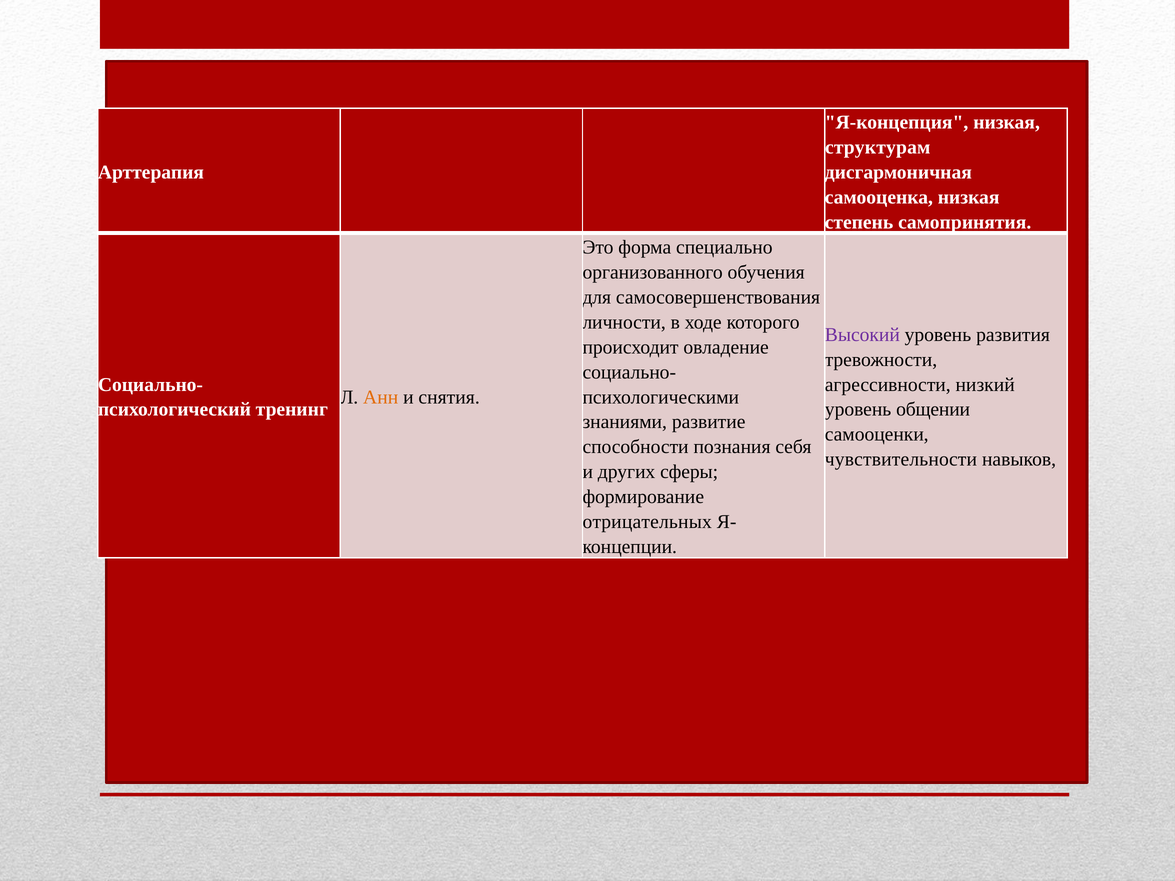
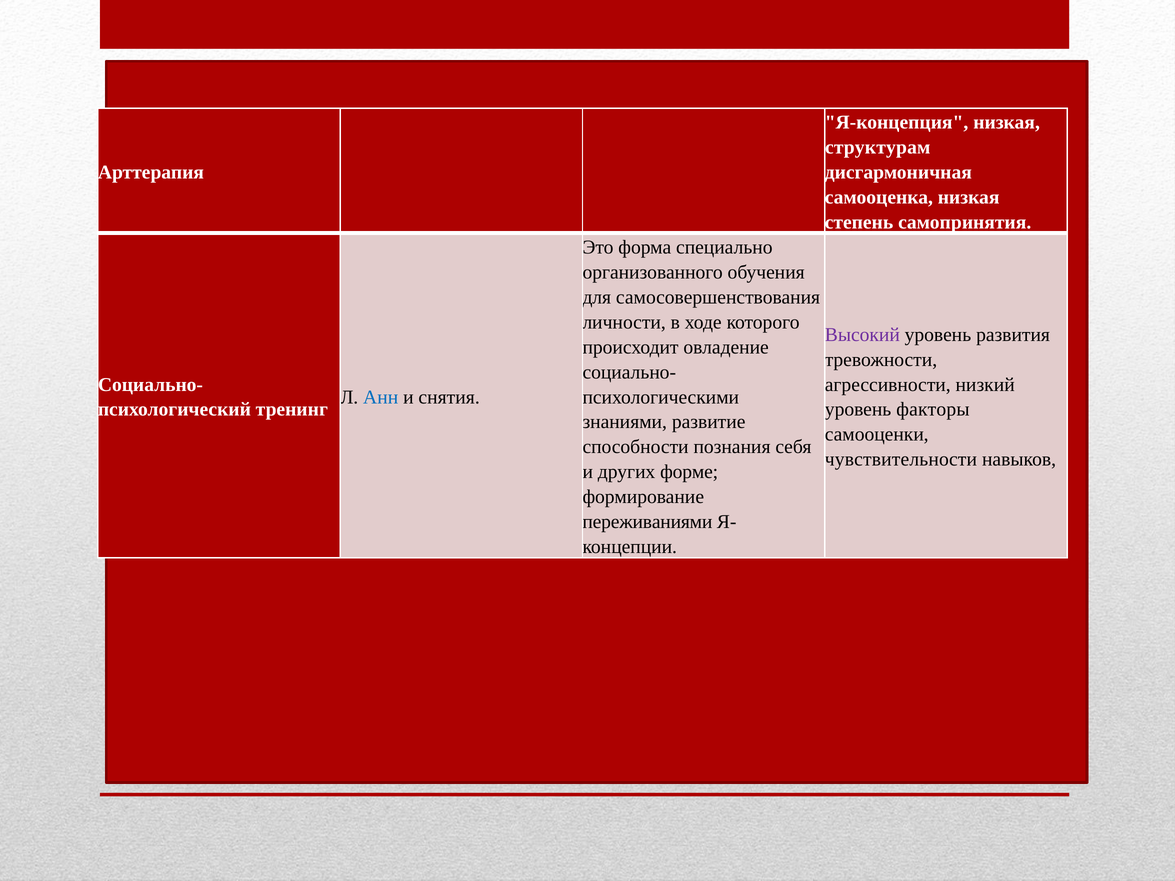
Анн colour: orange -> blue
общении: общении -> факторы
сферы: сферы -> форме
отрицательных: отрицательных -> переживаниями
